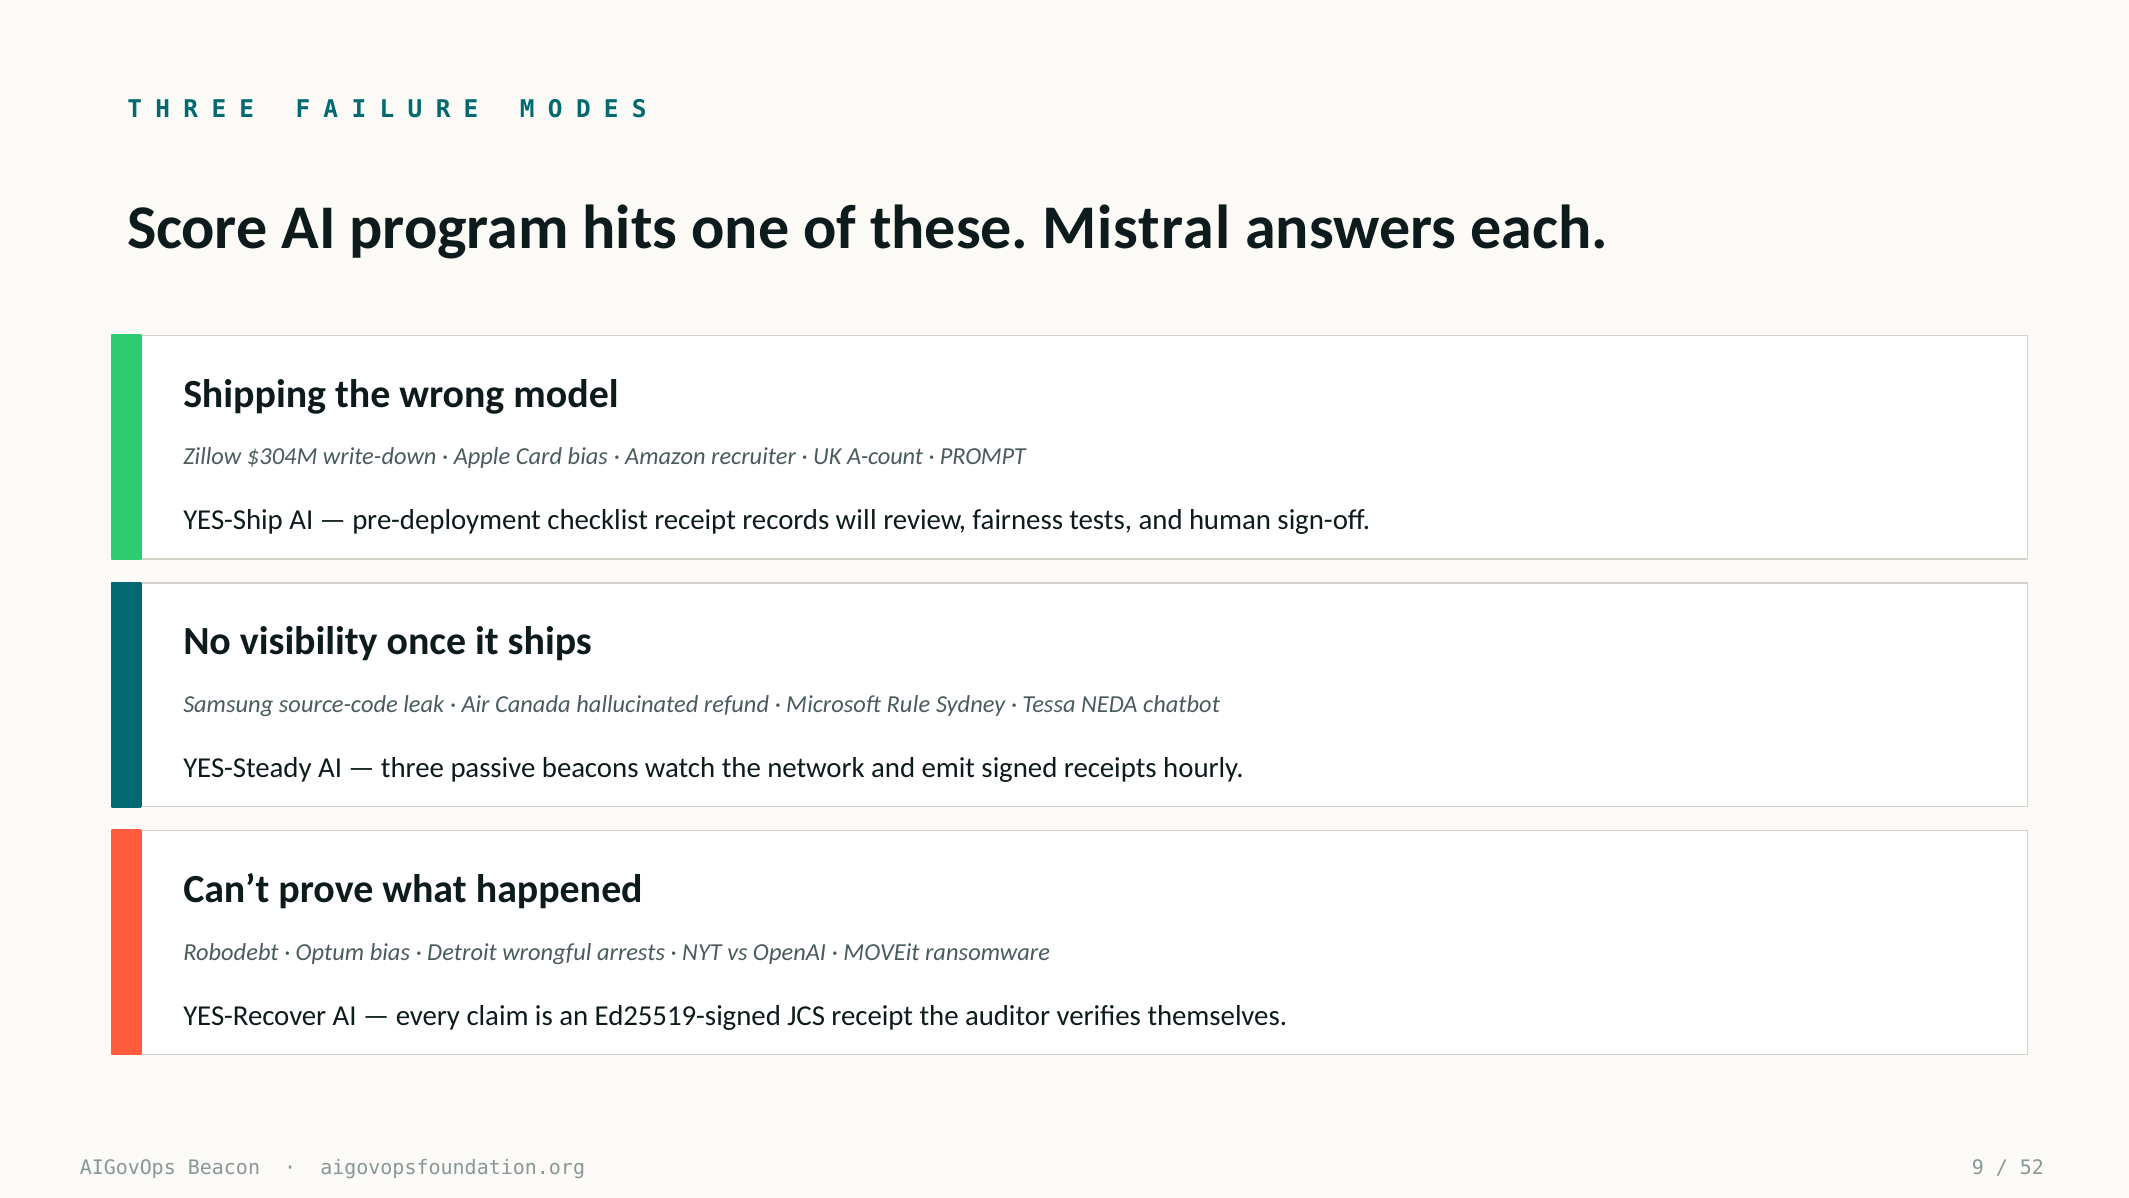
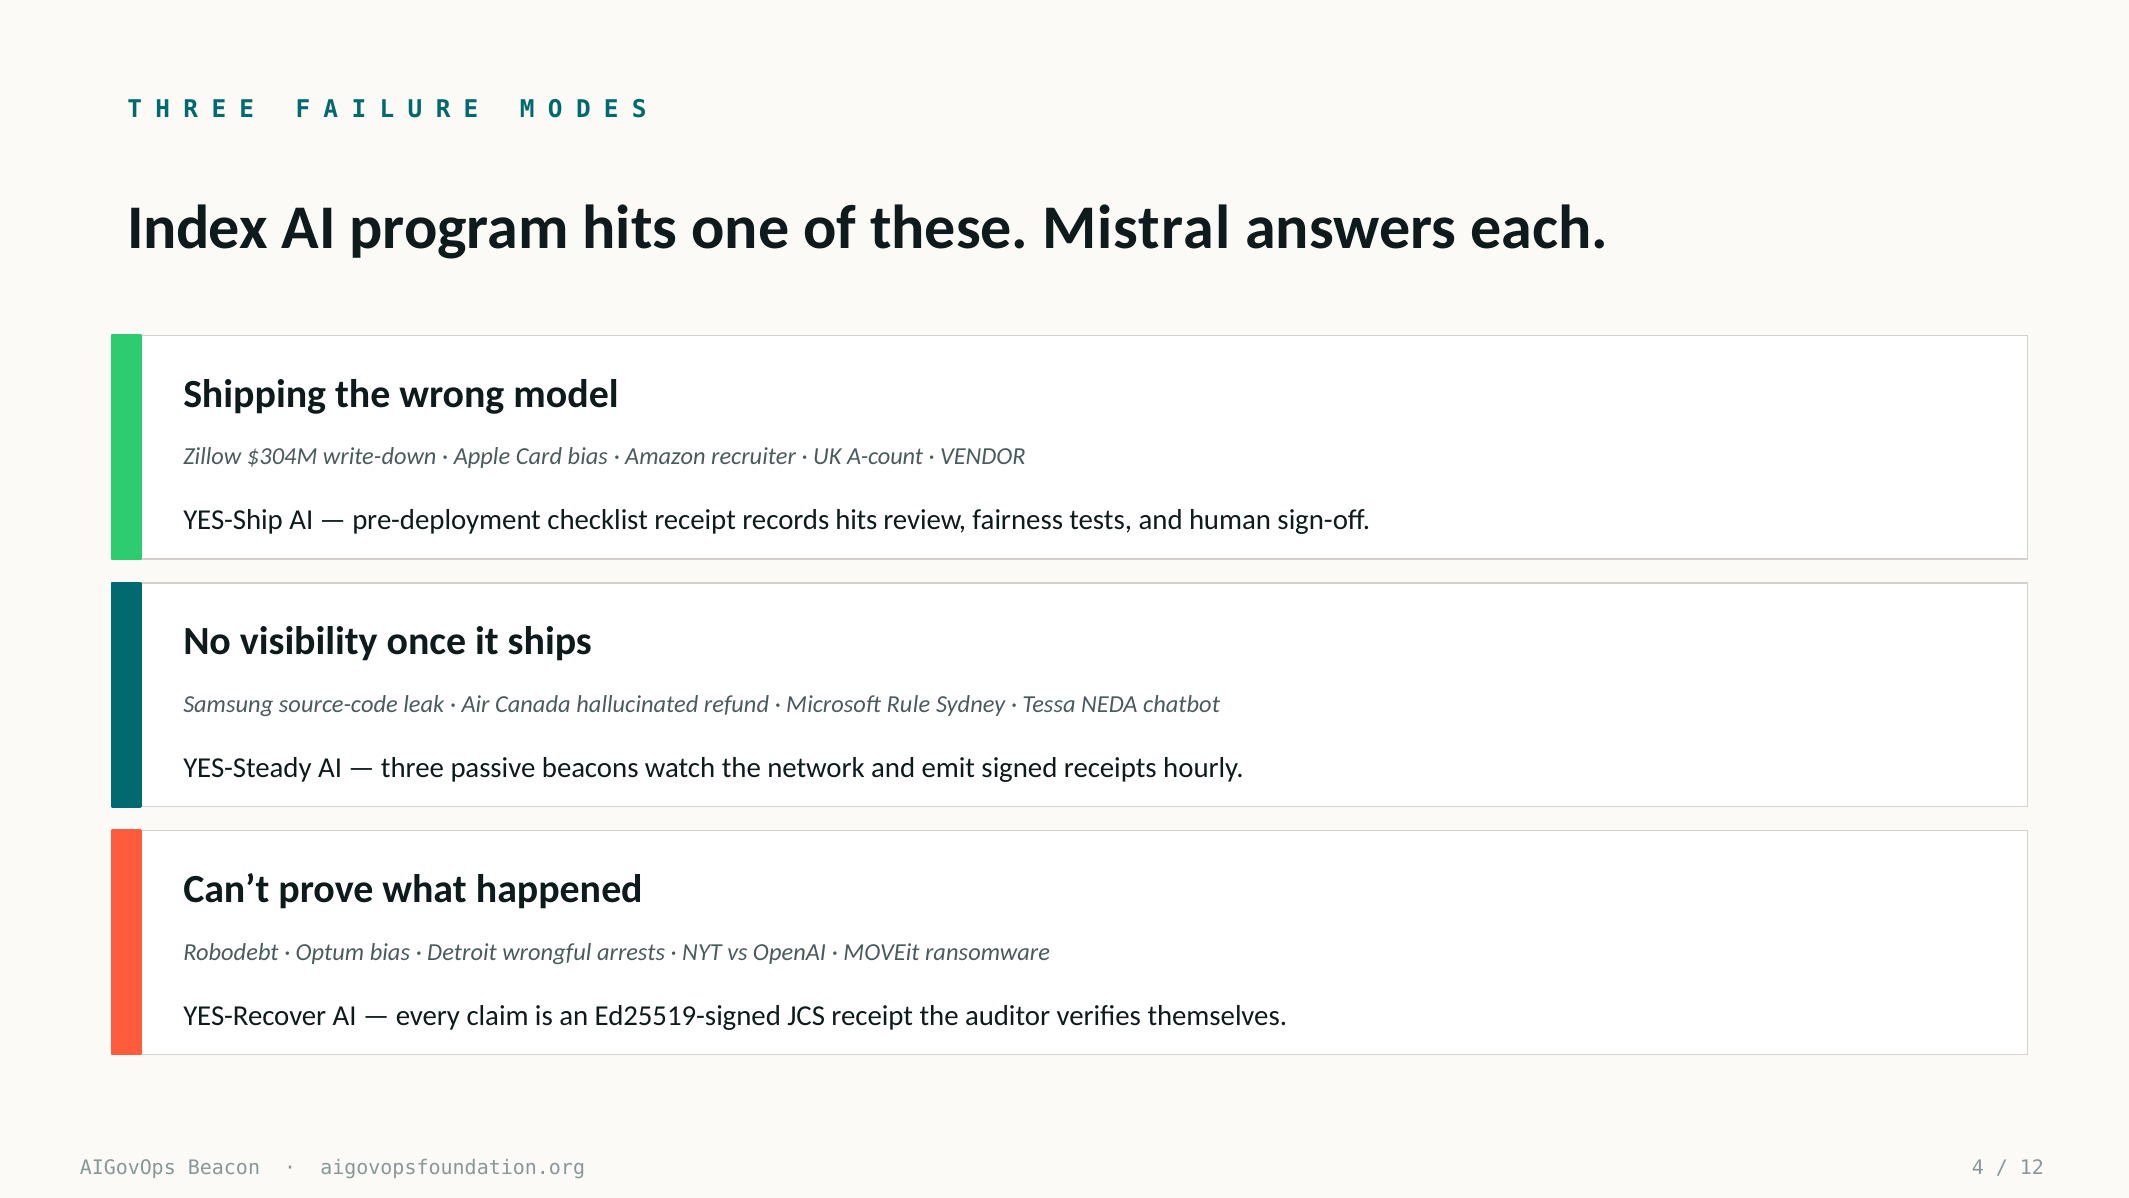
Score: Score -> Index
PROMPT: PROMPT -> VENDOR
records will: will -> hits
9: 9 -> 4
52: 52 -> 12
